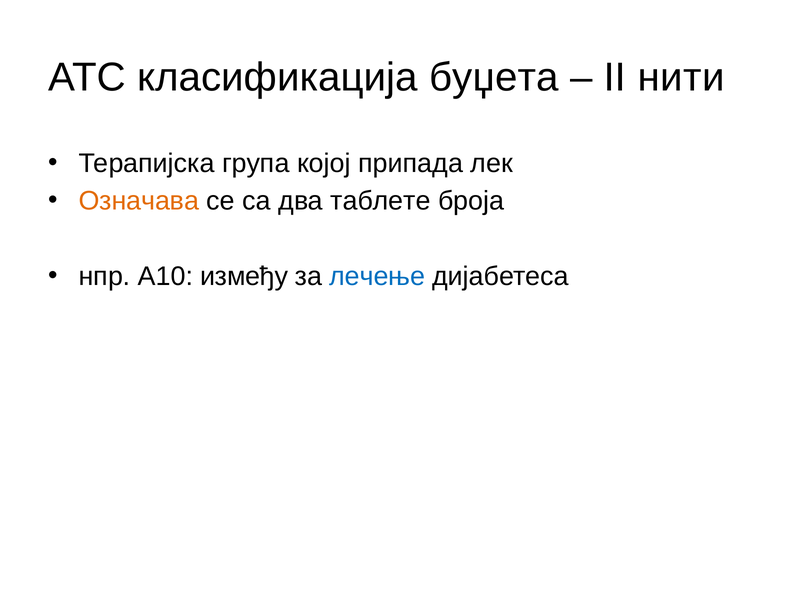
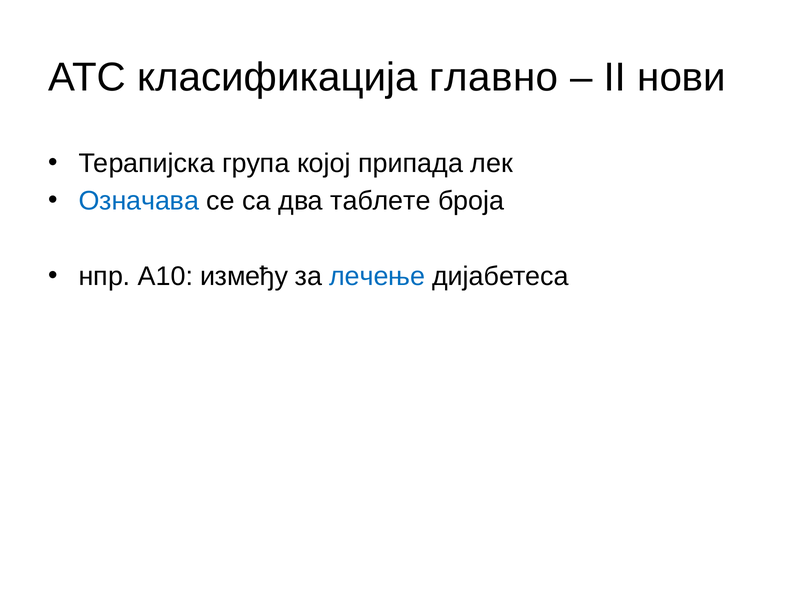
буџета: буџета -> главно
нити: нити -> нови
Означава colour: orange -> blue
